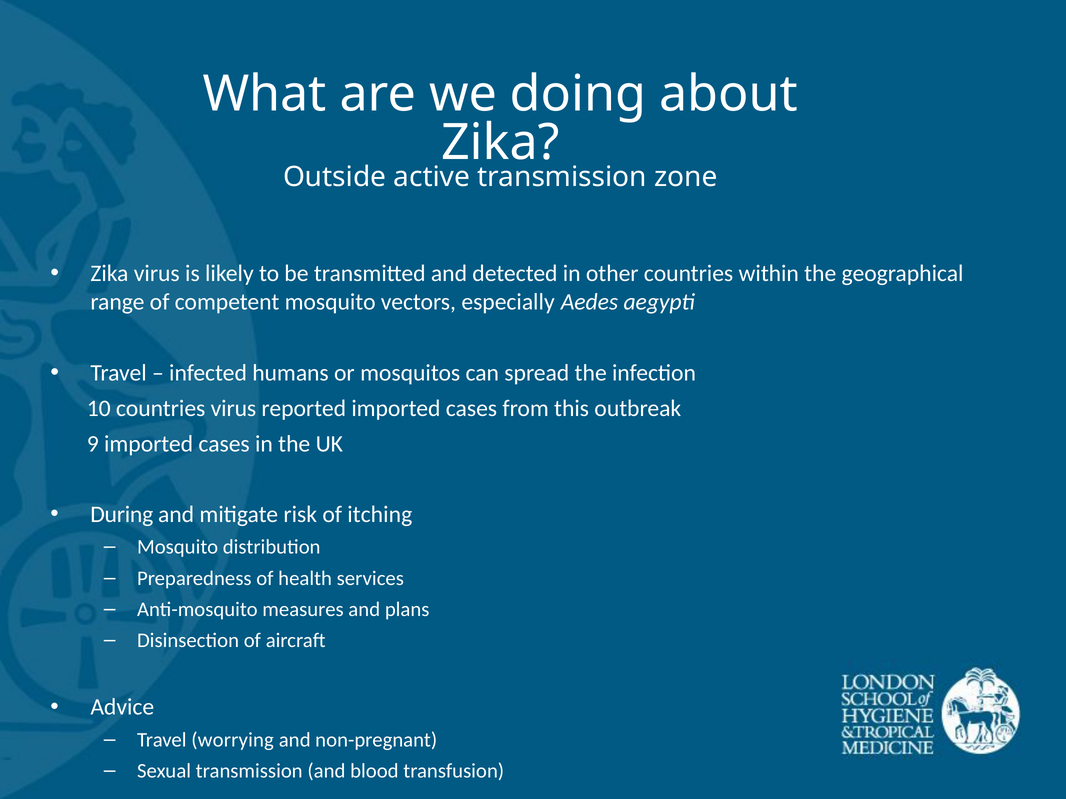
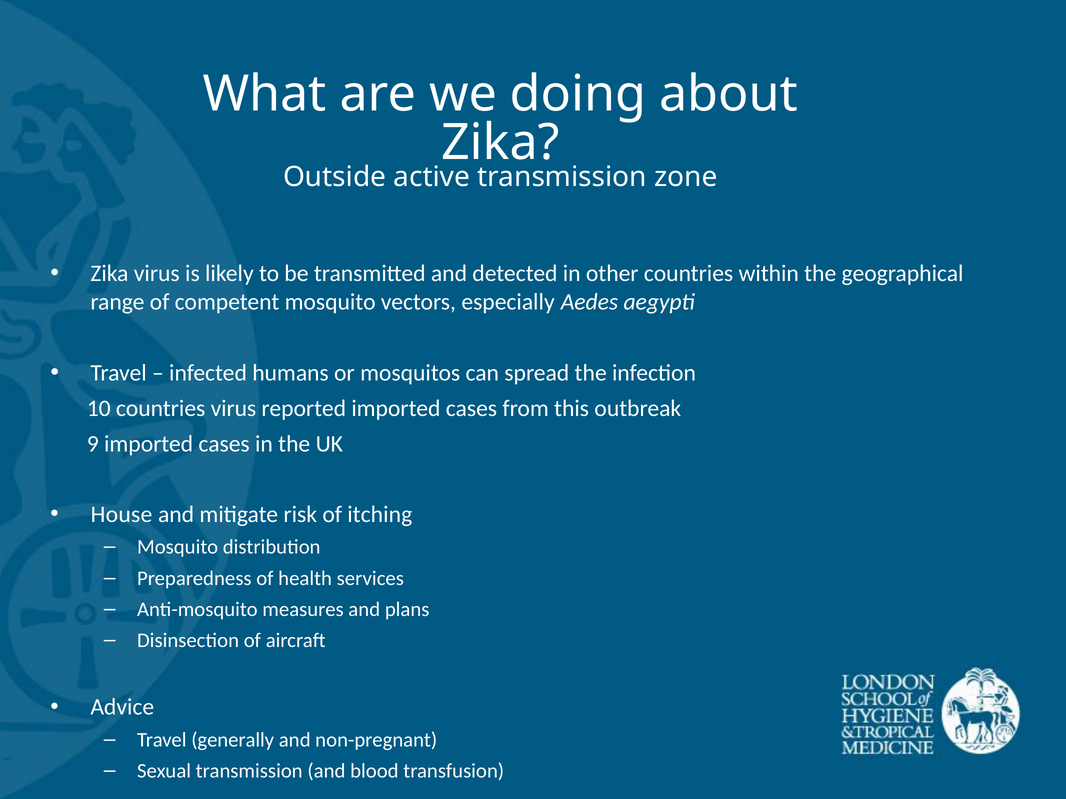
During: During -> House
worrying: worrying -> generally
